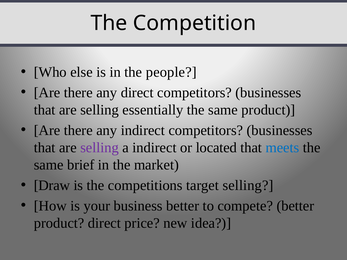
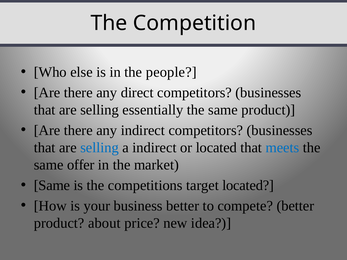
selling at (100, 148) colour: purple -> blue
brief: brief -> offer
Draw at (52, 186): Draw -> Same
target selling: selling -> located
product direct: direct -> about
